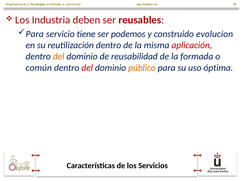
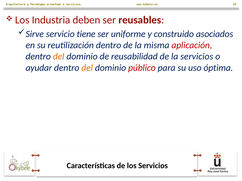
Para at (35, 34): Para -> Sirve
podemos: podemos -> uniforme
evolucion: evolucion -> asociados
la formada: formada -> servicios
común: común -> ayudar
del at (87, 68) colour: red -> orange
público colour: orange -> red
